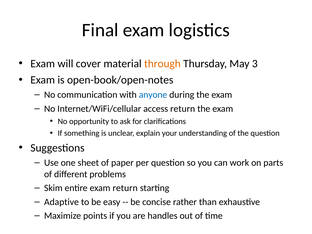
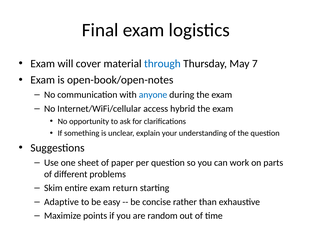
through colour: orange -> blue
3: 3 -> 7
access return: return -> hybrid
handles: handles -> random
